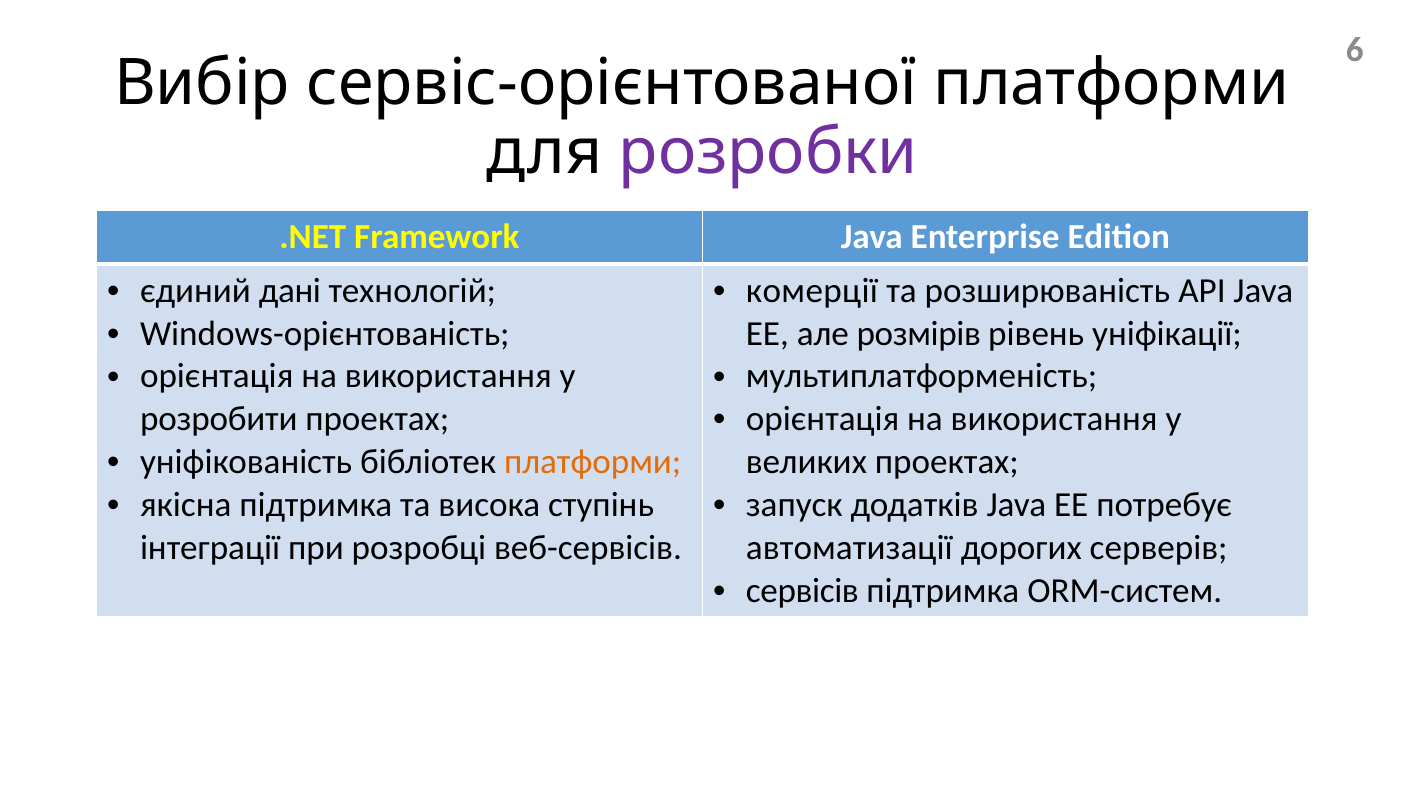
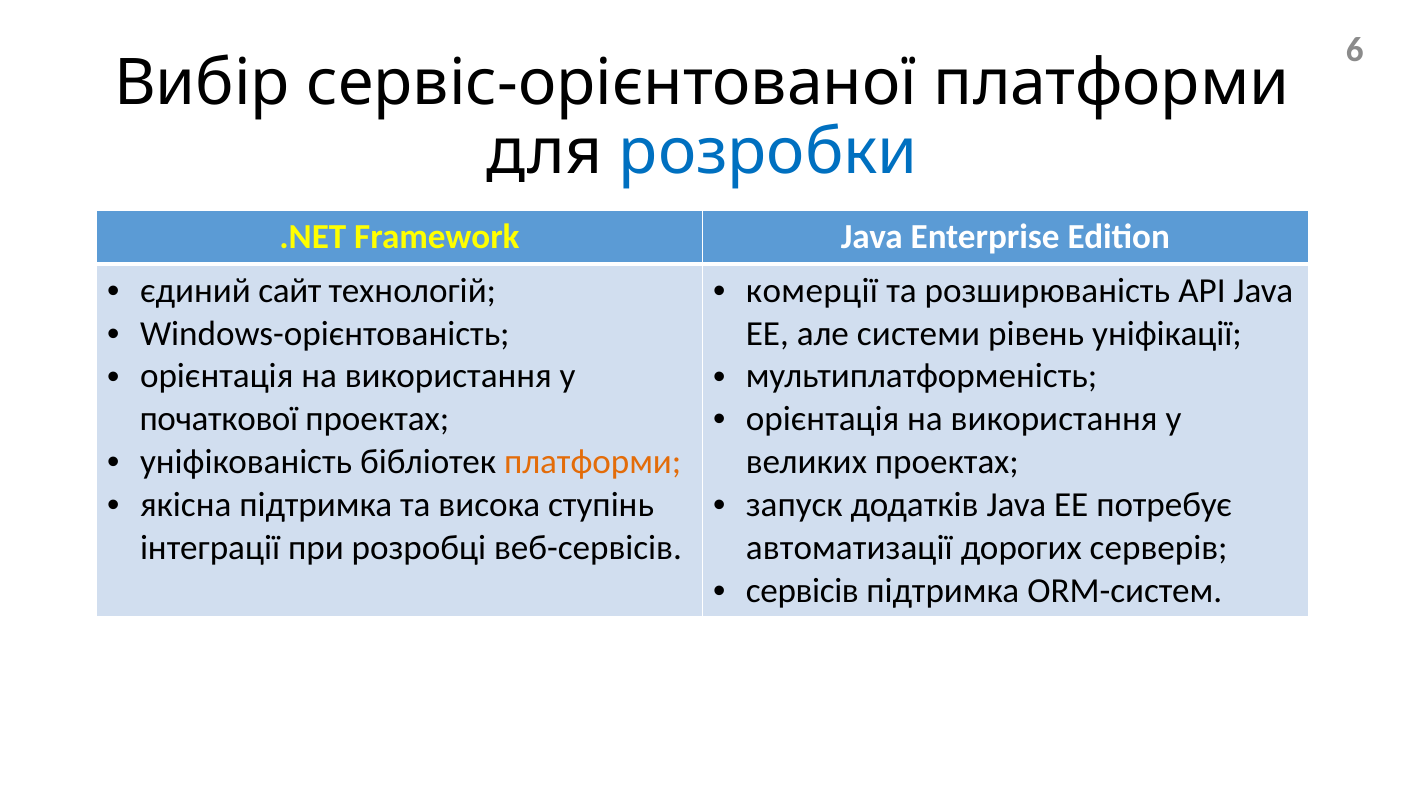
розробки colour: purple -> blue
дані: дані -> сайт
розмірів: розмірів -> системи
розробити: розробити -> початкової
